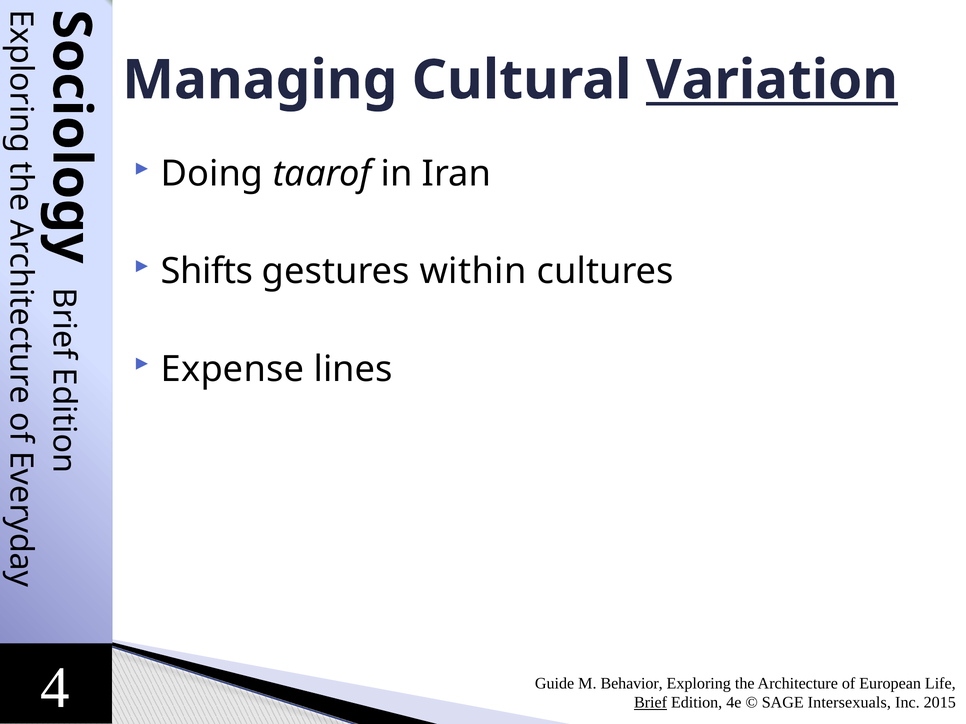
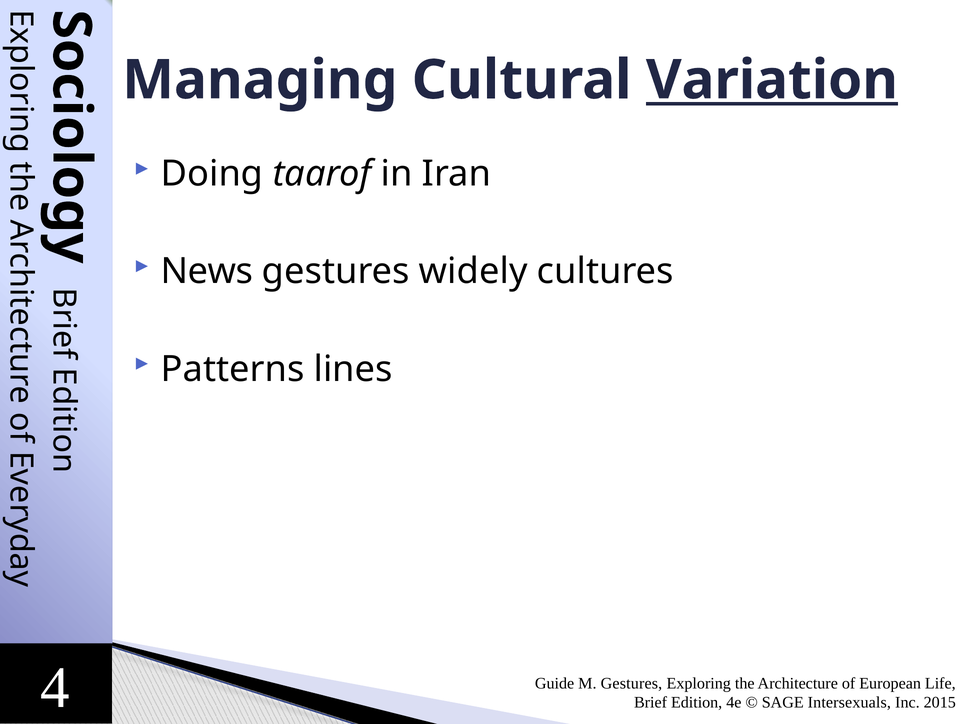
Shifts: Shifts -> News
within: within -> widely
Expense: Expense -> Patterns
M Behavior: Behavior -> Gestures
Brief underline: present -> none
